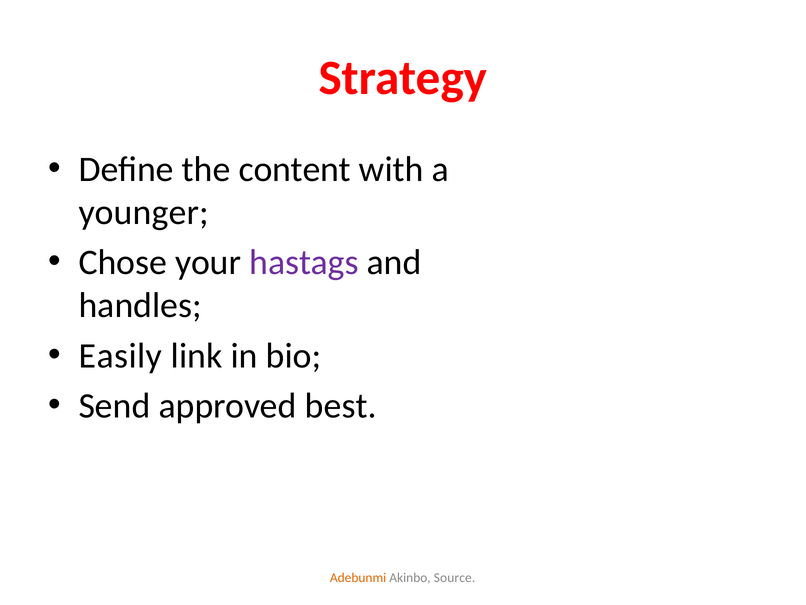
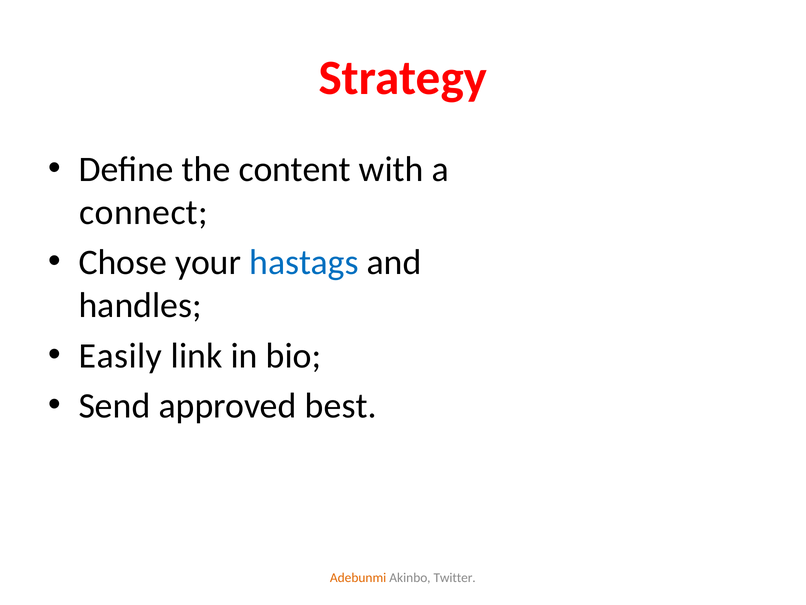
younger: younger -> connect
hastags colour: purple -> blue
Source: Source -> Twitter
